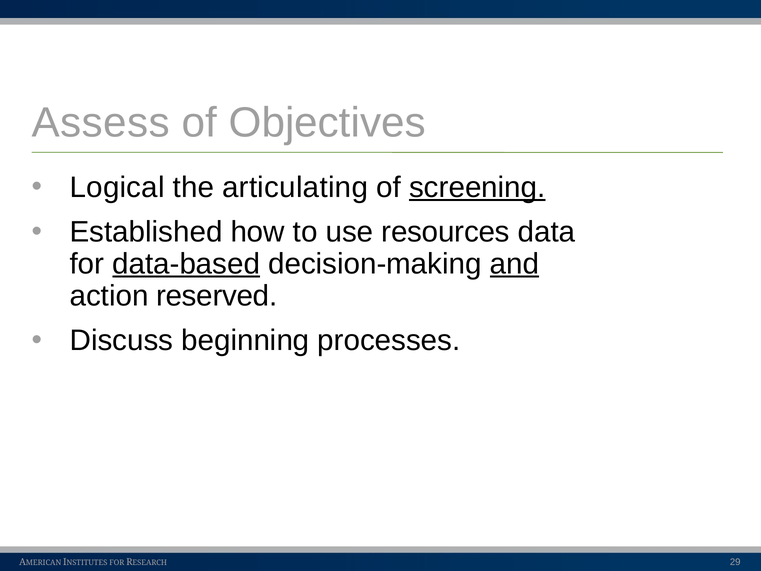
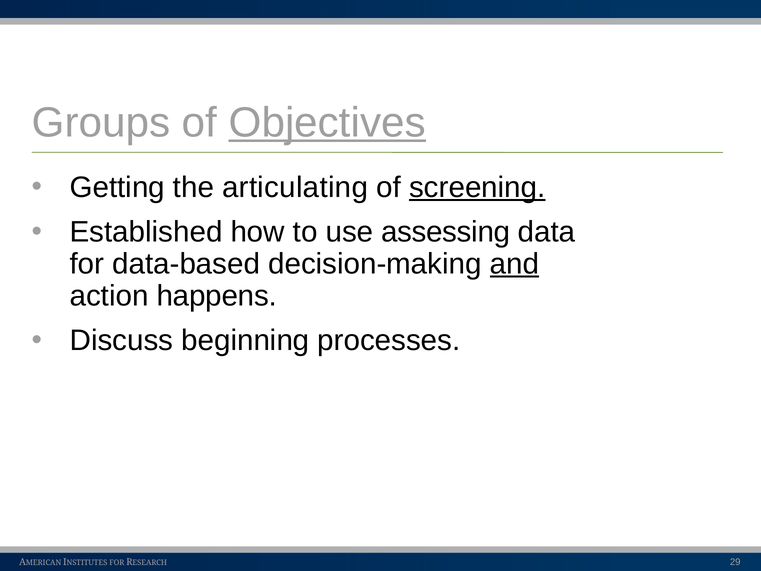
Assess: Assess -> Groups
Objectives underline: none -> present
Logical: Logical -> Getting
resources: resources -> assessing
data-based underline: present -> none
reserved: reserved -> happens
